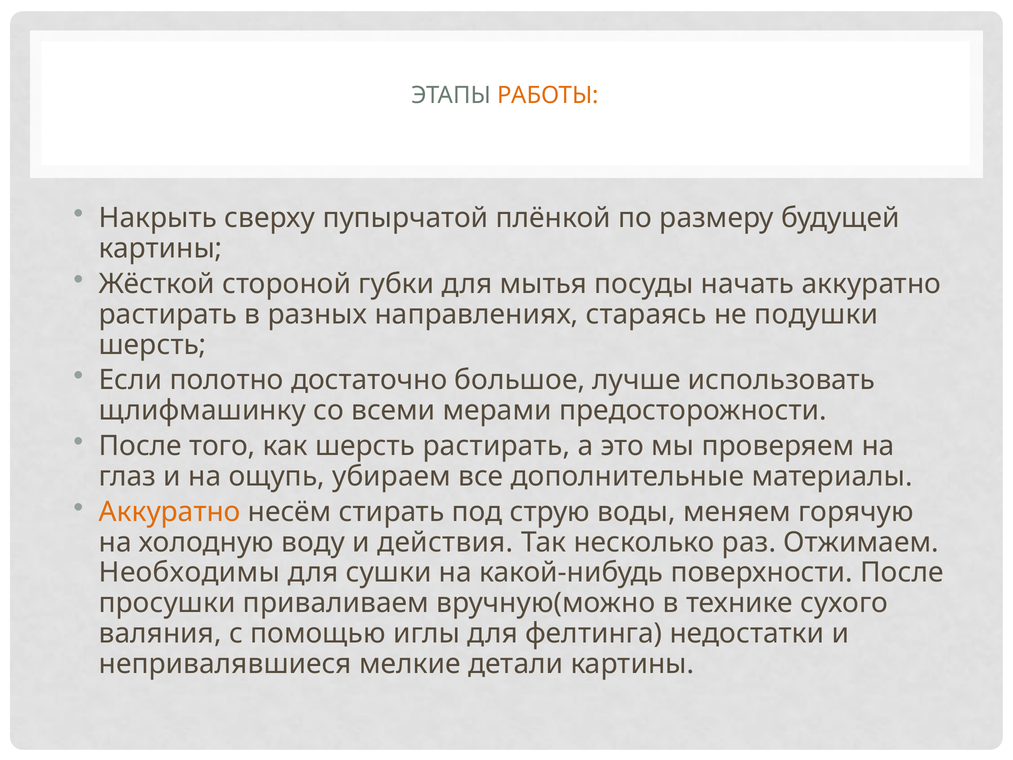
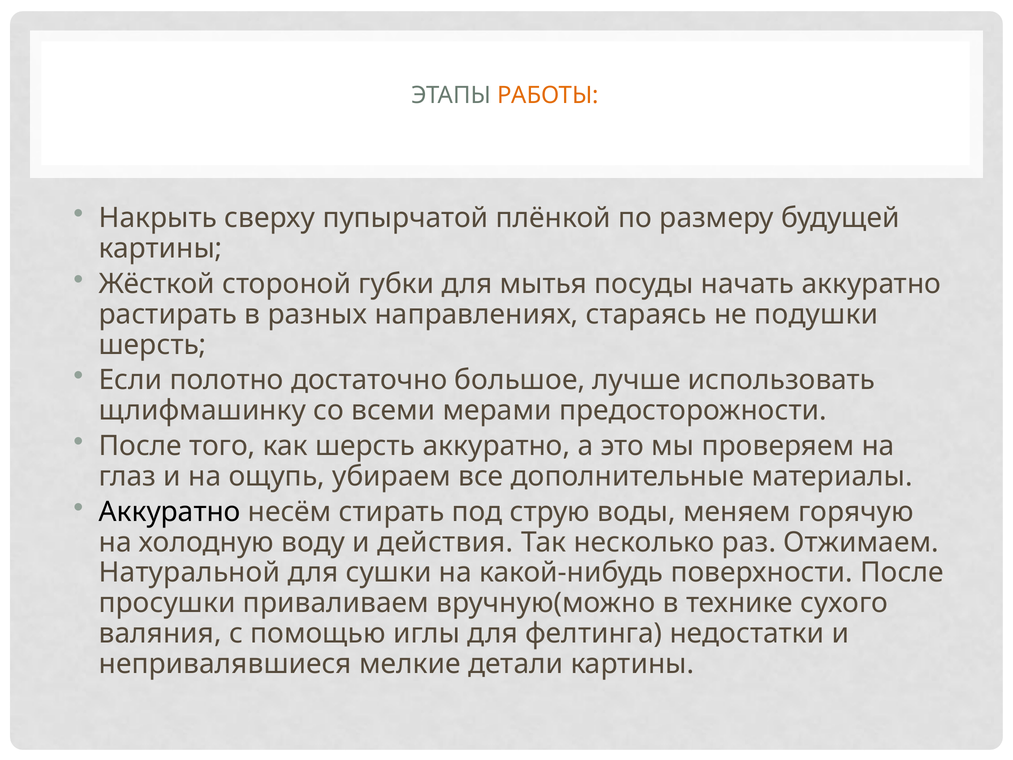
шерсть растирать: растирать -> аккуратно
Аккуратно at (170, 512) colour: orange -> black
Необходимы: Необходимы -> Натуральной
